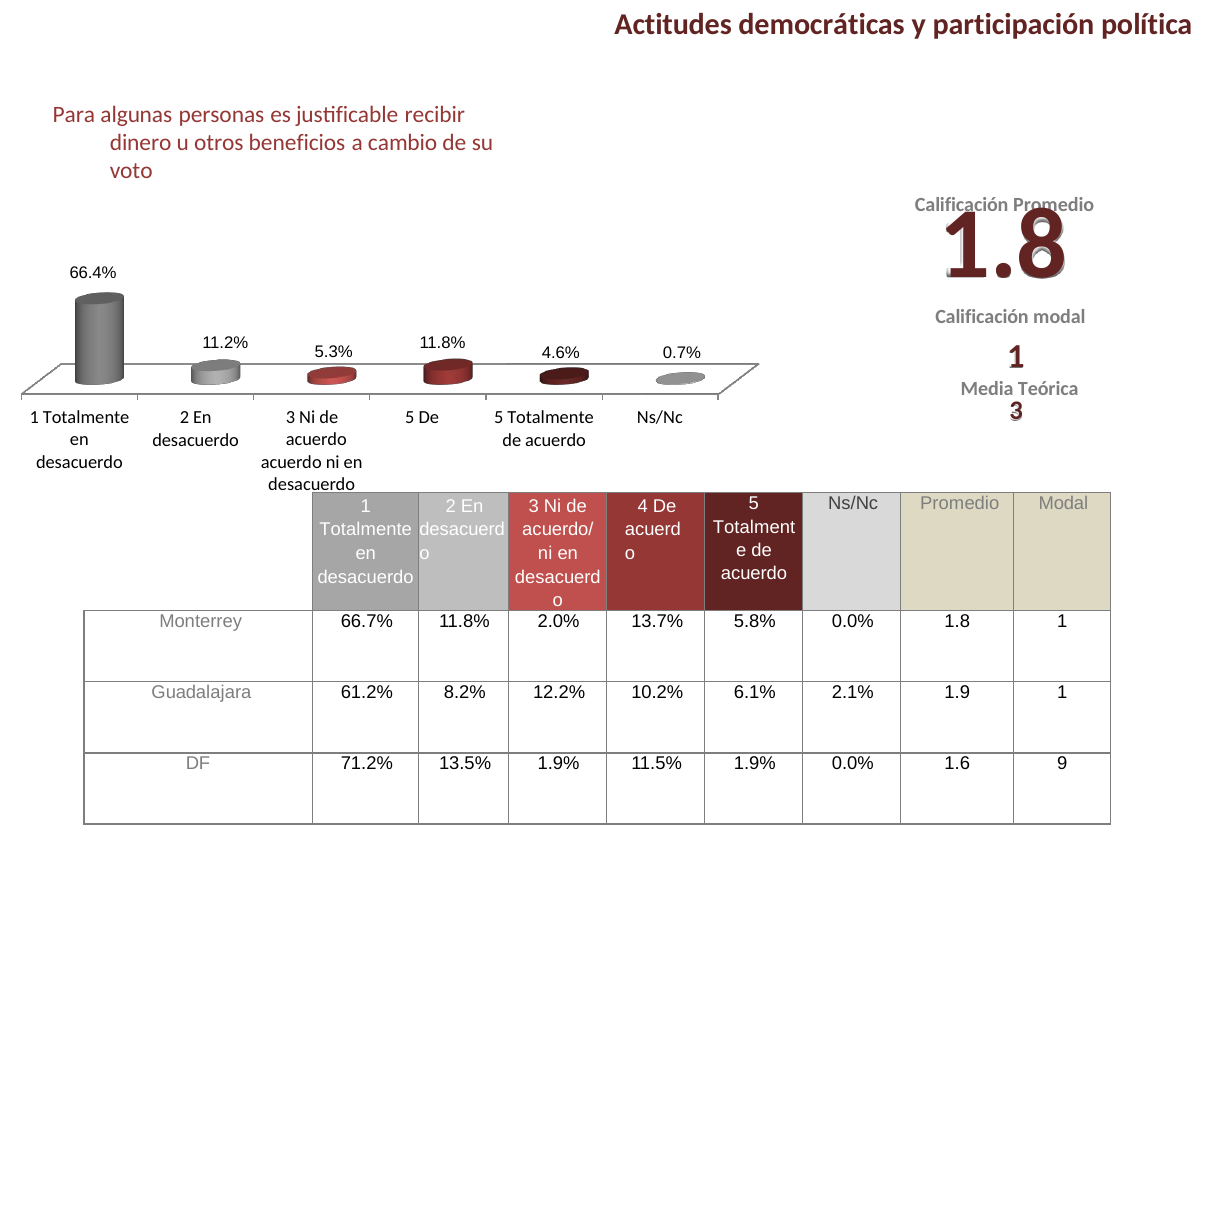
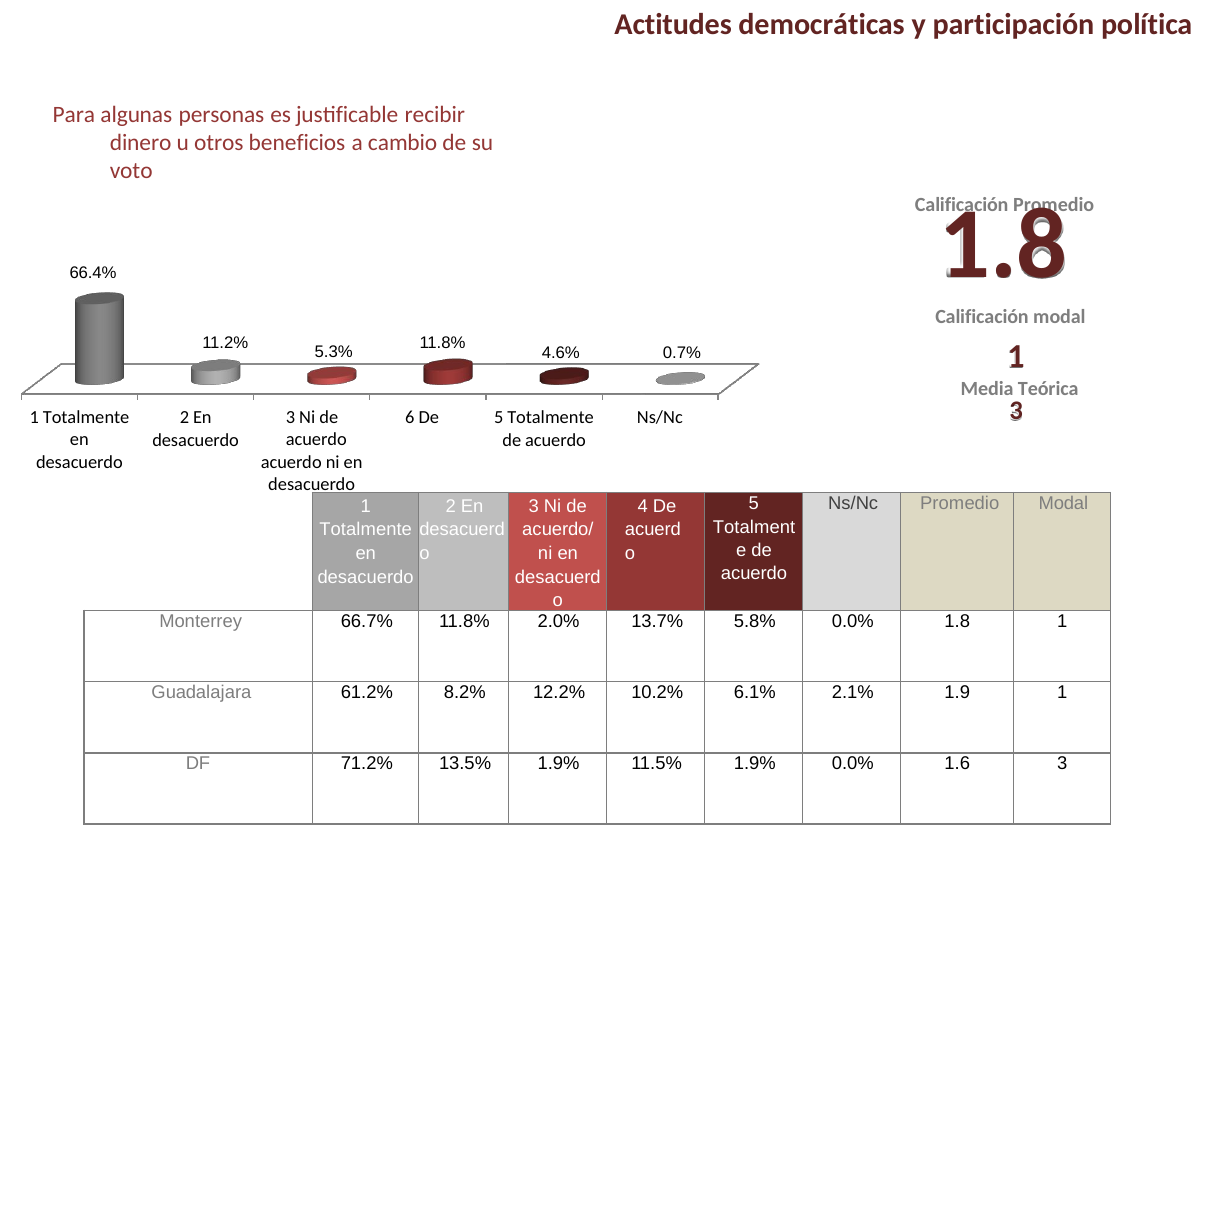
de 5: 5 -> 6
1.6 9: 9 -> 3
